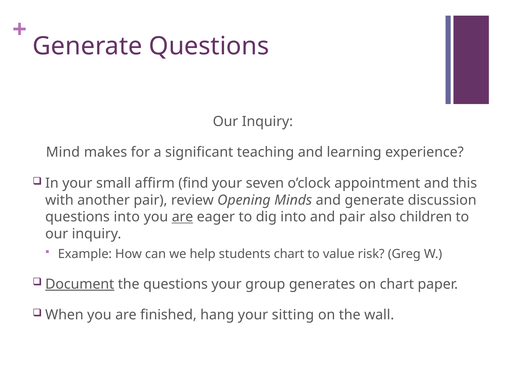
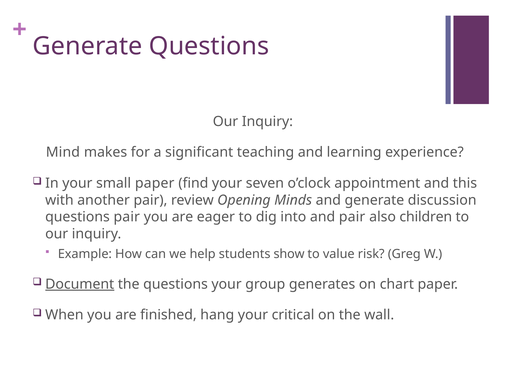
small affirm: affirm -> paper
questions into: into -> pair
are at (183, 217) underline: present -> none
students chart: chart -> show
sitting: sitting -> critical
